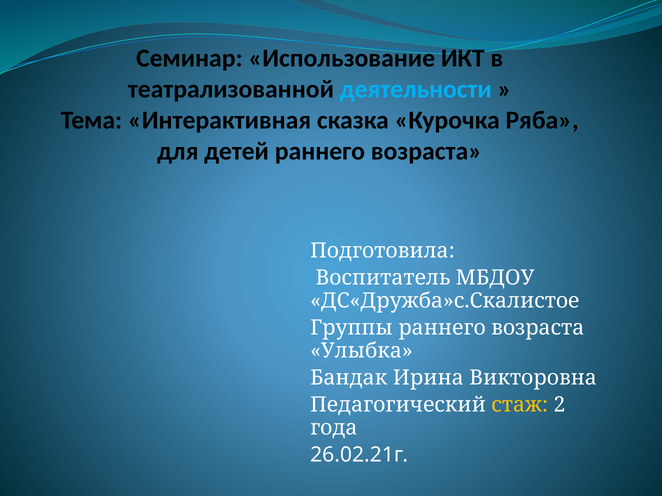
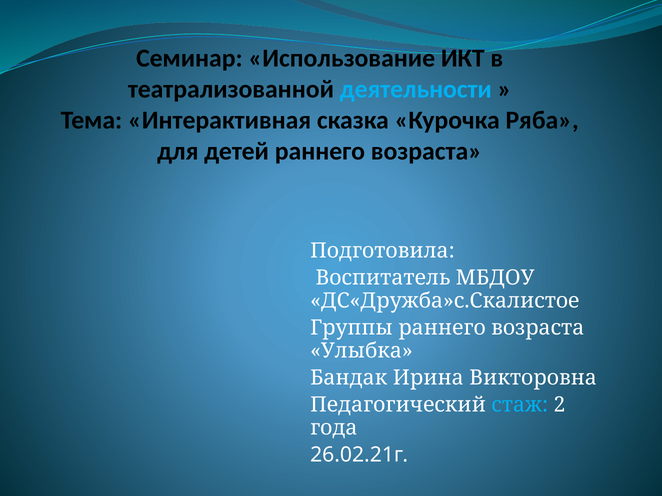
стаж colour: yellow -> light blue
